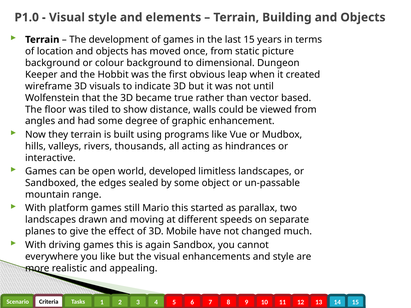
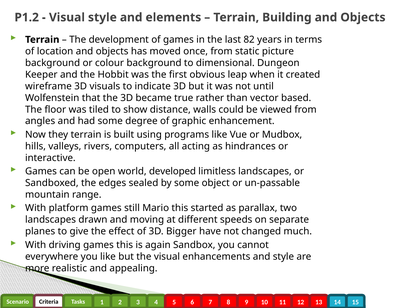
P1.0: P1.0 -> P1.2
last 15: 15 -> 82
thousands: thousands -> computers
Mobile: Mobile -> Bigger
